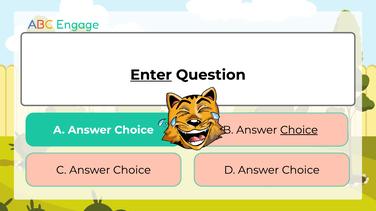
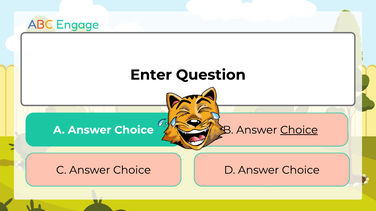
Enter underline: present -> none
